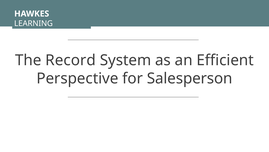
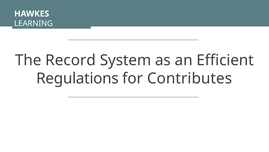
Perspective: Perspective -> Regulations
Salesperson: Salesperson -> Contributes
